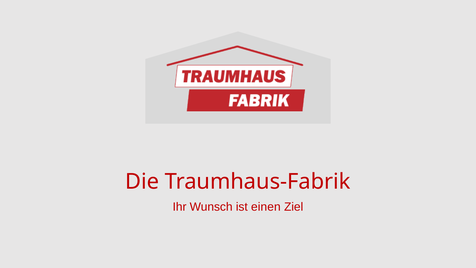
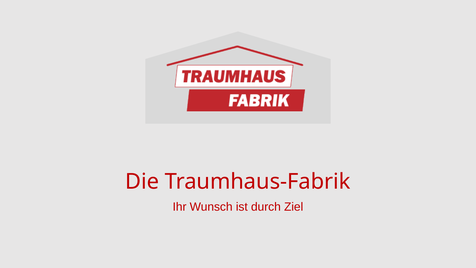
einen: einen -> durch
